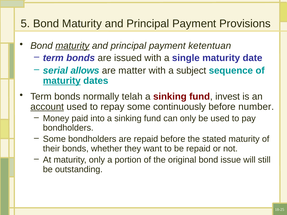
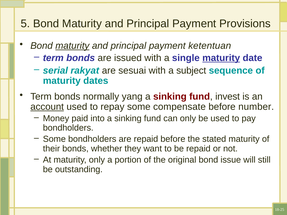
maturity at (221, 58) underline: none -> present
allows: allows -> rakyat
matter: matter -> sesuai
maturity at (62, 81) underline: present -> none
telah: telah -> yang
continuously: continuously -> compensate
